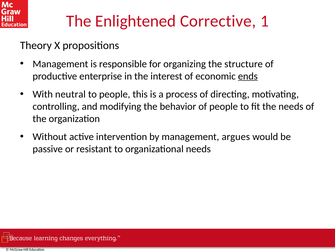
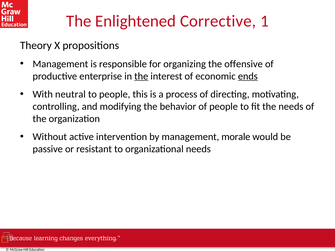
structure: structure -> offensive
the at (141, 76) underline: none -> present
argues: argues -> morale
